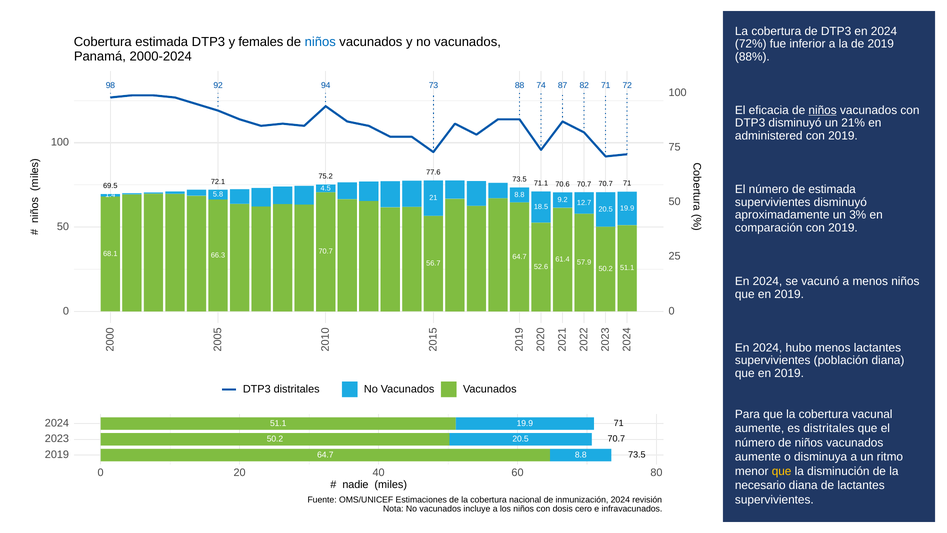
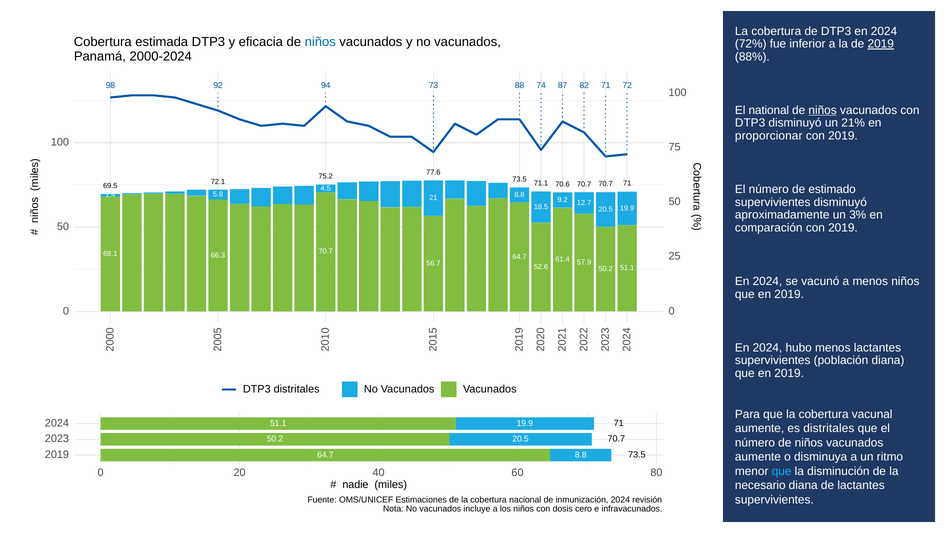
females: females -> eficacia
2019 at (881, 44) underline: none -> present
eficacia: eficacia -> national
administered: administered -> proporcionar
de estimada: estimada -> estimado
que at (782, 471) colour: yellow -> light blue
